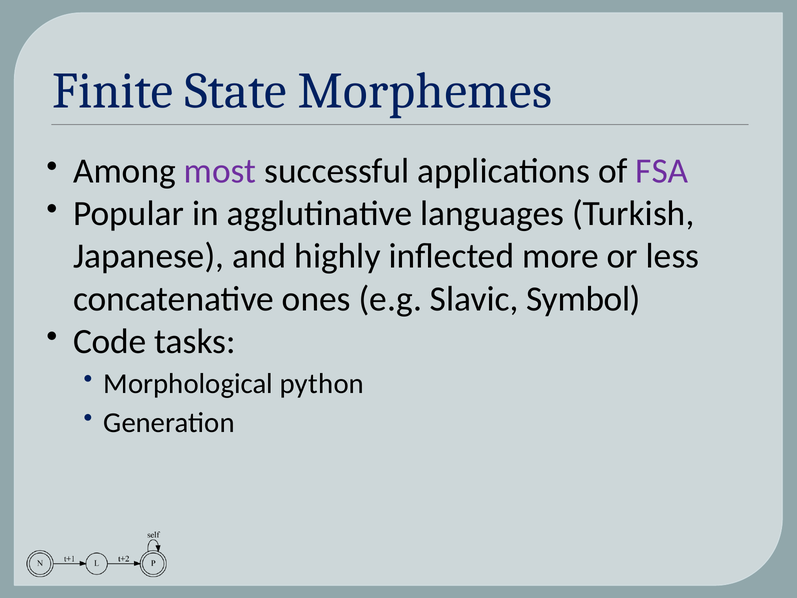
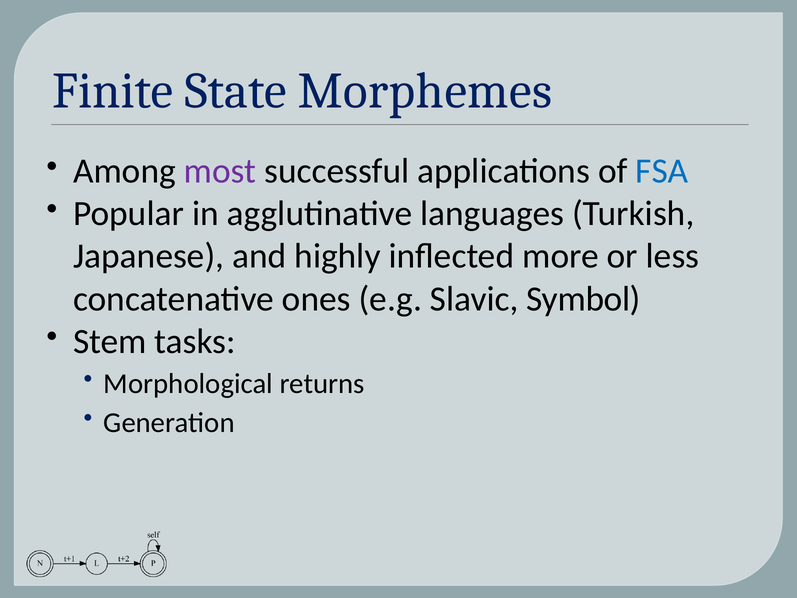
FSA colour: purple -> blue
Code: Code -> Stem
python: python -> returns
